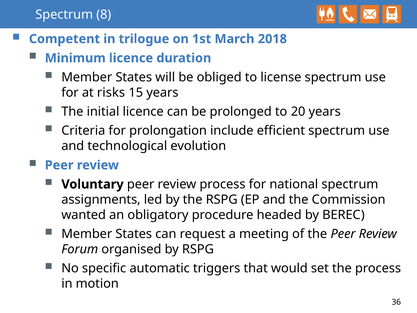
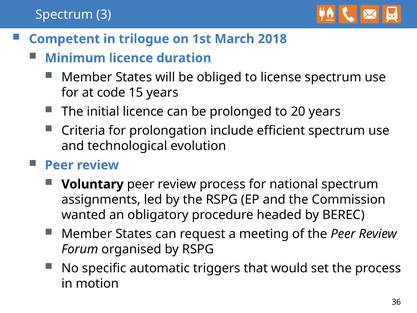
8: 8 -> 3
risks: risks -> code
